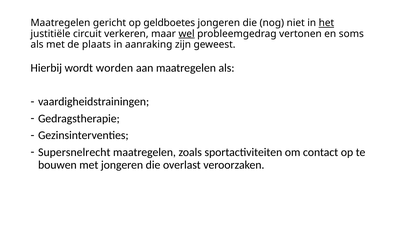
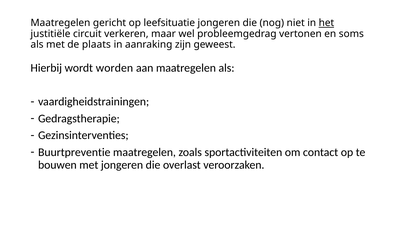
geldboetes: geldboetes -> leefsituatie
wel underline: present -> none
Supersnelrecht: Supersnelrecht -> Buurtpreventie
